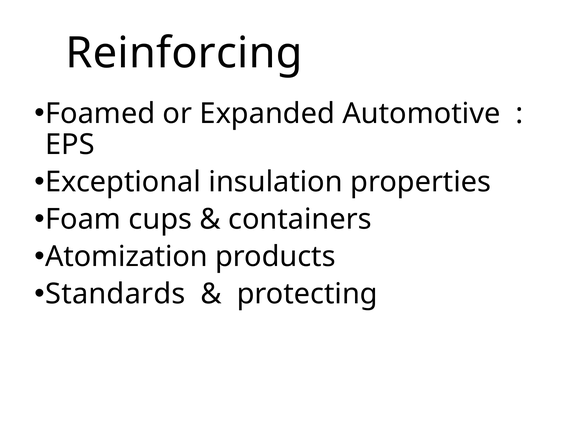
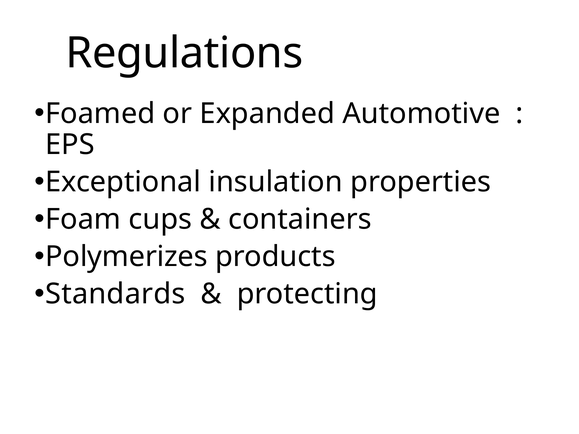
Reinforcing: Reinforcing -> Regulations
Atomization: Atomization -> Polymerizes
